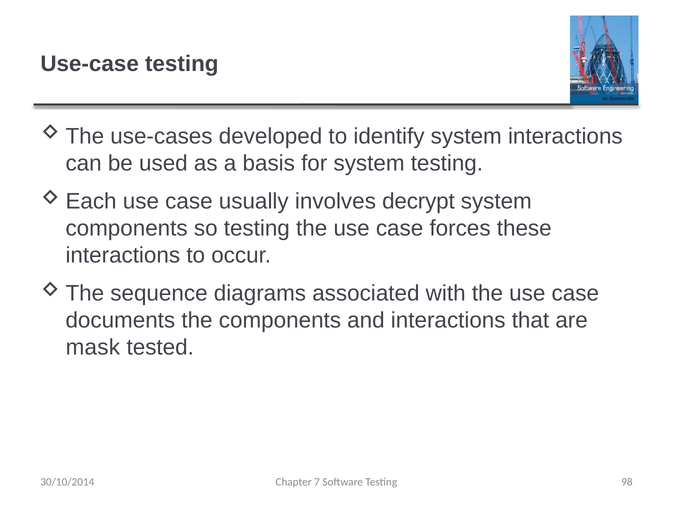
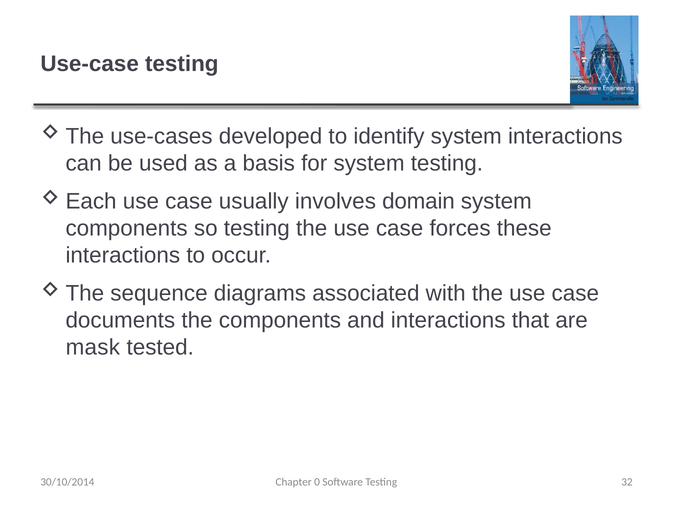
decrypt: decrypt -> domain
7: 7 -> 0
98: 98 -> 32
